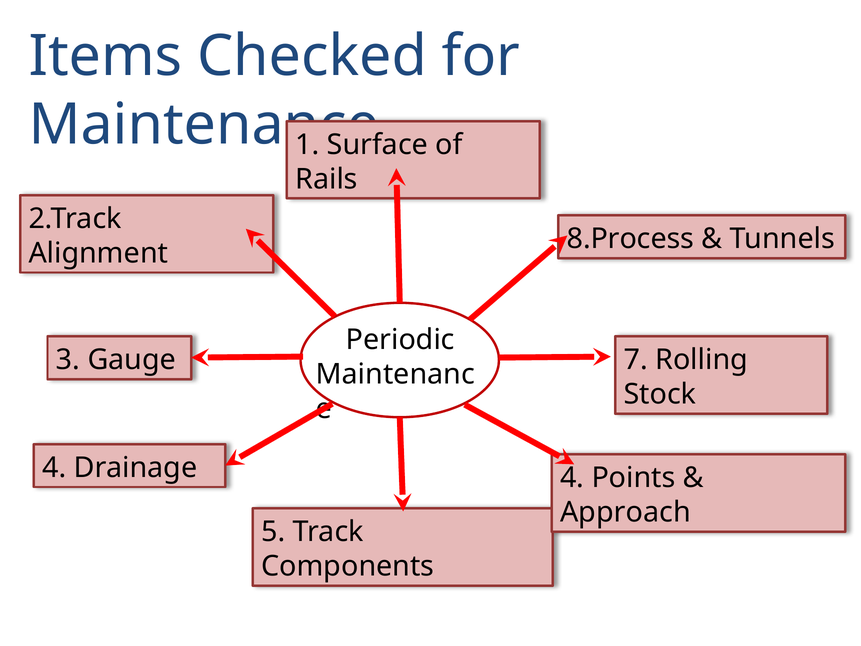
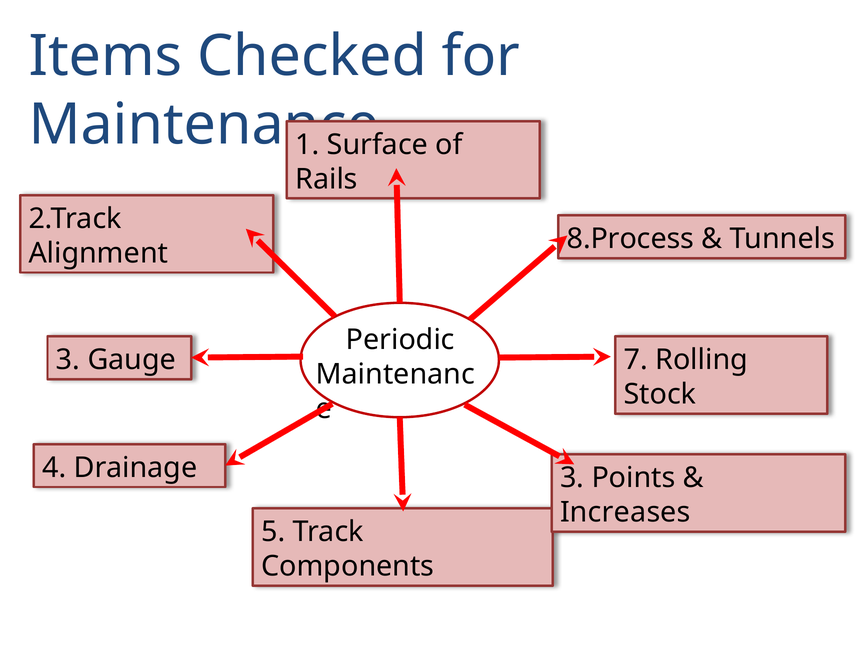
Drainage 4: 4 -> 3
Approach: Approach -> Increases
